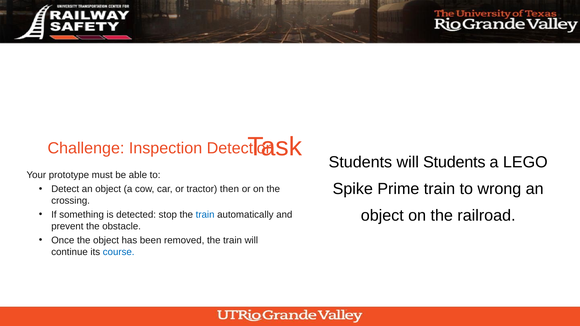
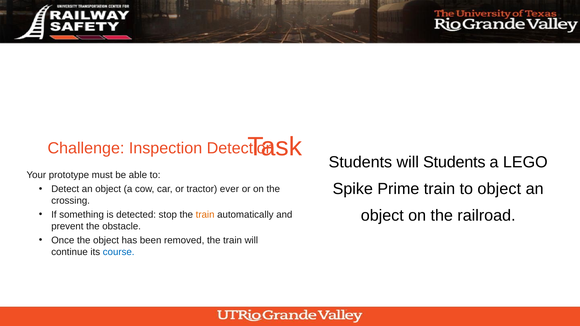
to wrong: wrong -> object
then: then -> ever
train at (205, 215) colour: blue -> orange
